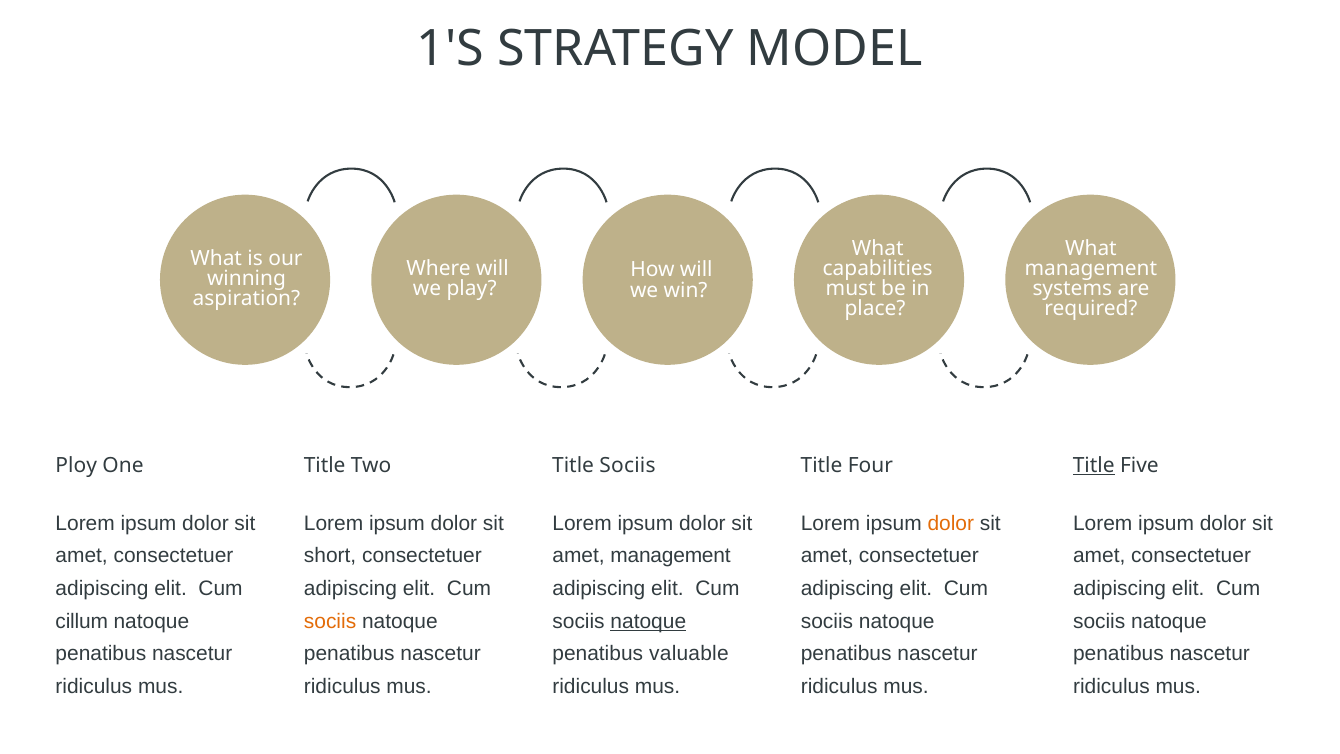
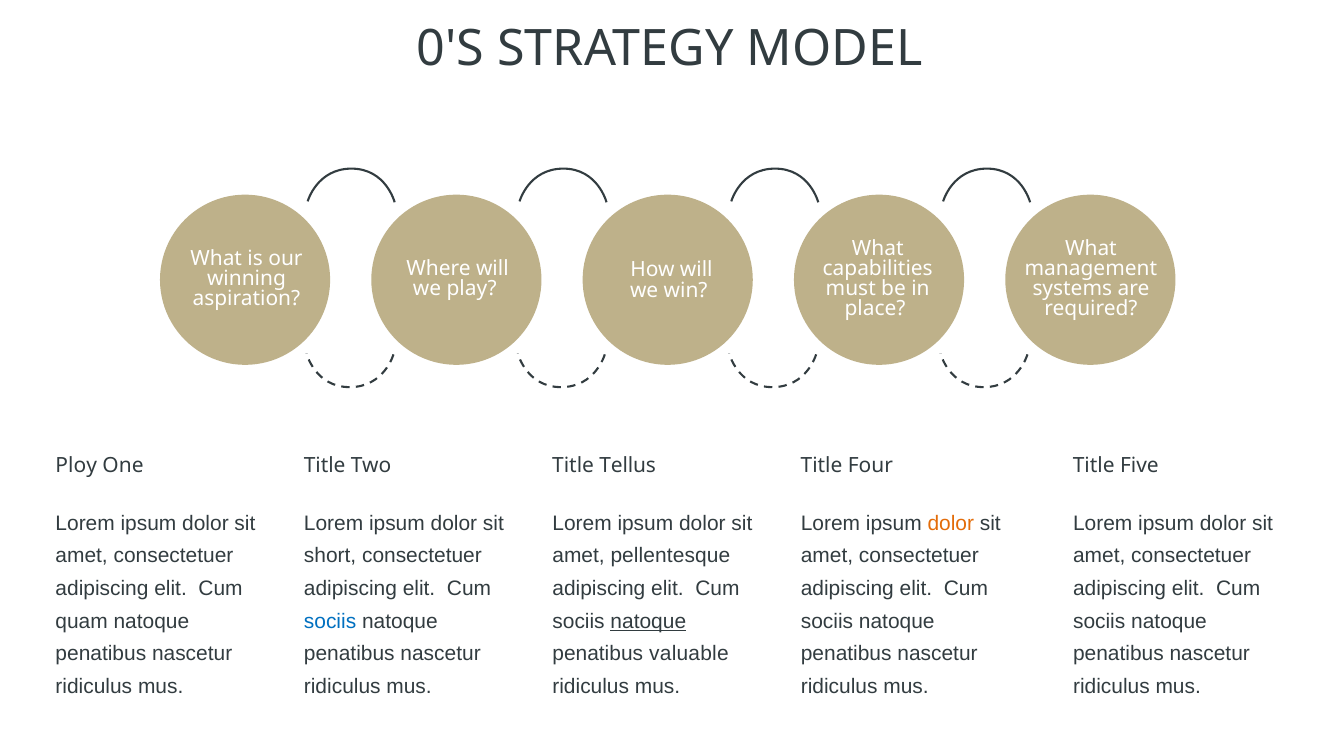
1'S: 1'S -> 0'S
Title Sociis: Sociis -> Tellus
Title at (1094, 465) underline: present -> none
amet management: management -> pellentesque
cillum: cillum -> quam
sociis at (330, 621) colour: orange -> blue
